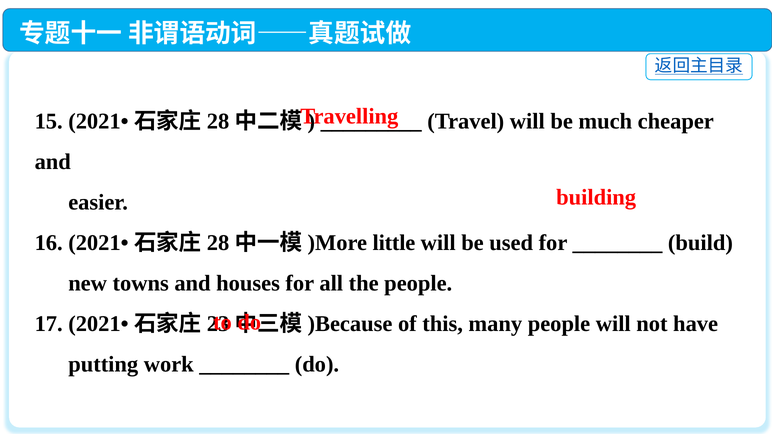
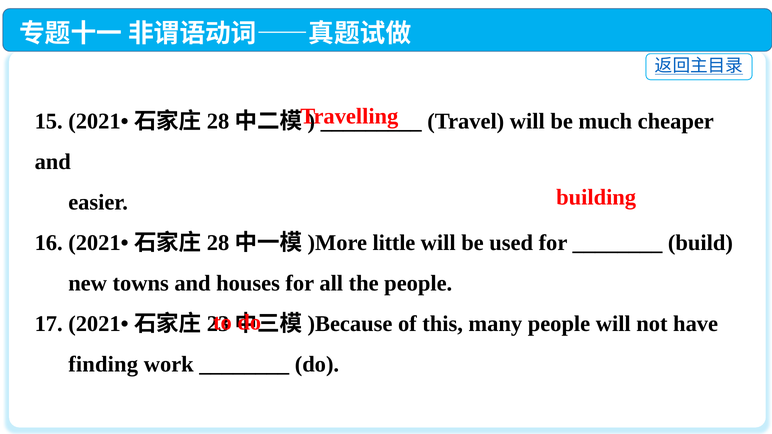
putting: putting -> finding
